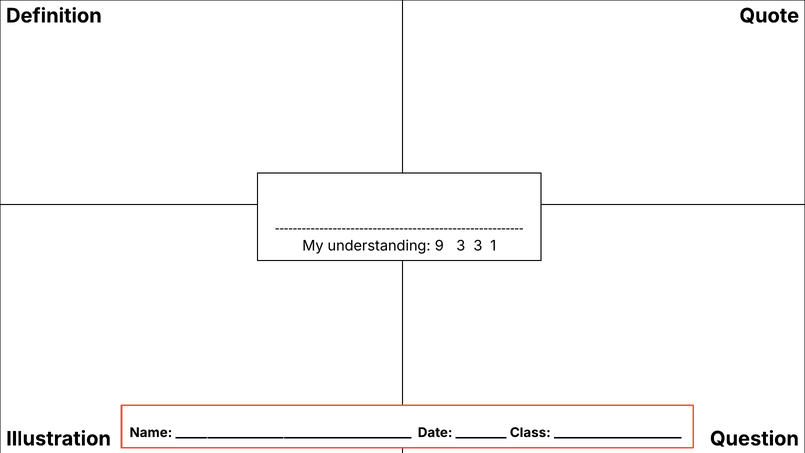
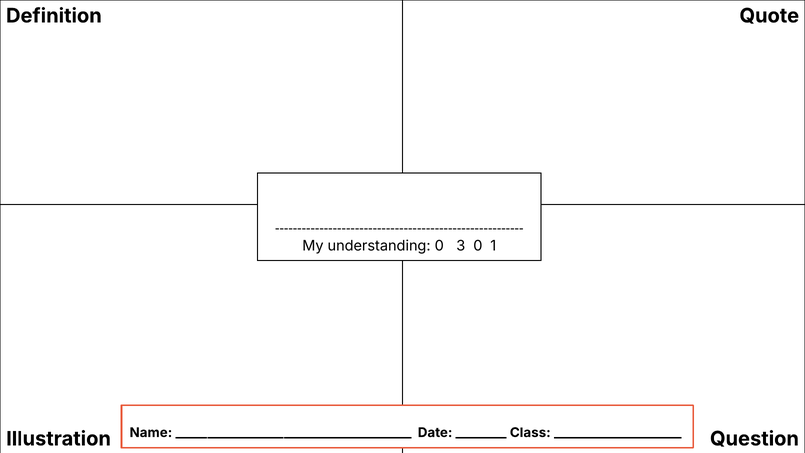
understanding 9: 9 -> 0
3 3: 3 -> 0
